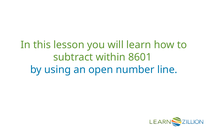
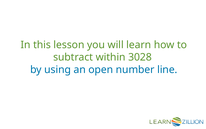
8601: 8601 -> 3028
